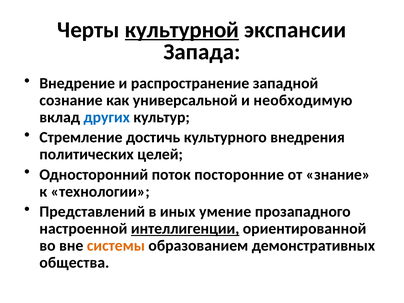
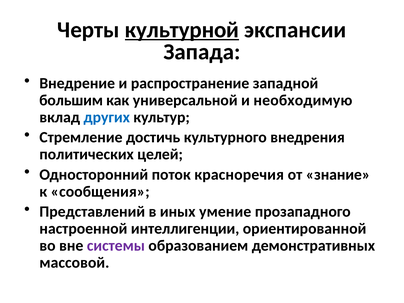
сознание: сознание -> большим
посторонние: посторонние -> красноречия
технологии: технологии -> сообщения
интеллигенции underline: present -> none
системы colour: orange -> purple
общества: общества -> массовой
